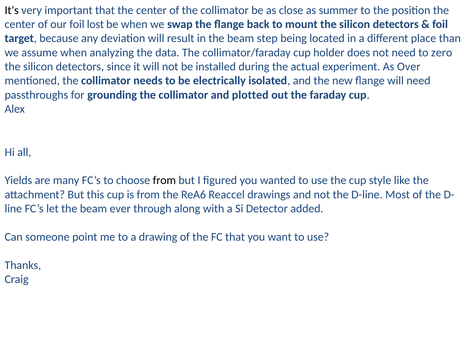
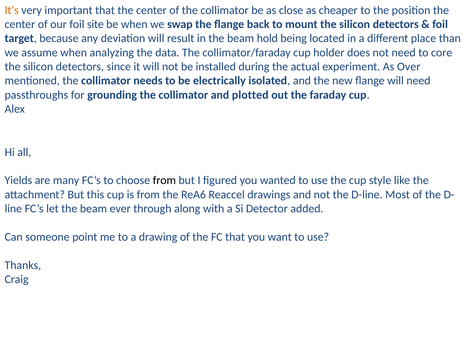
It's colour: black -> orange
summer: summer -> cheaper
lost: lost -> site
step: step -> hold
zero: zero -> core
